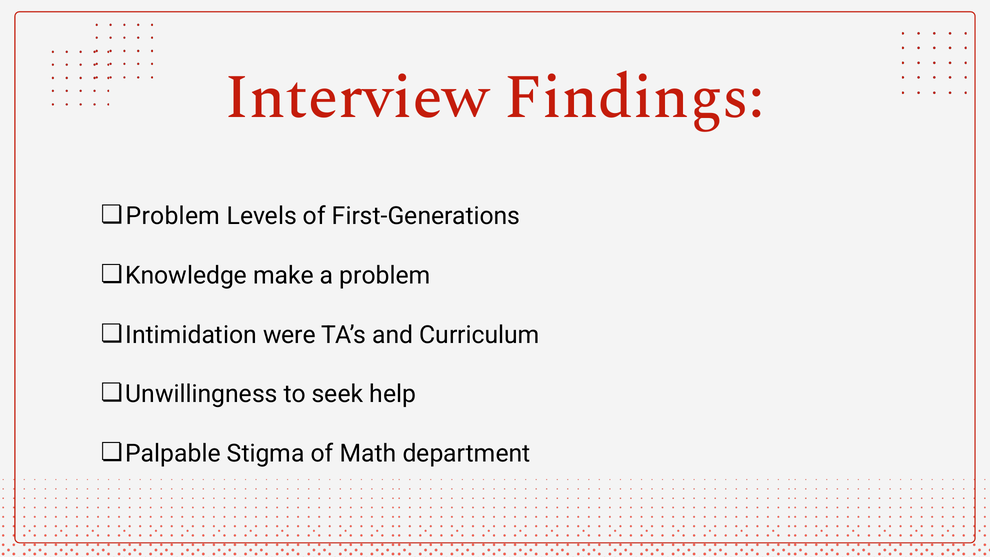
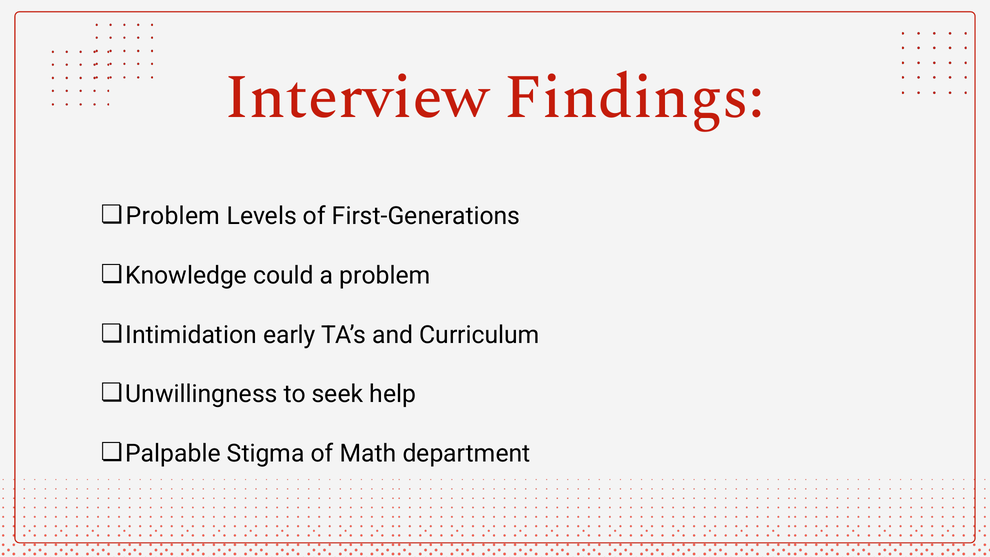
make: make -> could
were: were -> early
